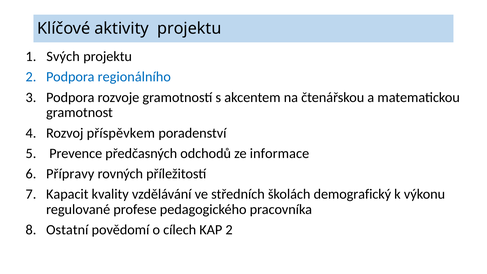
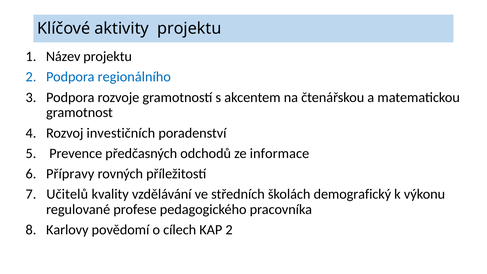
Svých: Svých -> Název
příspěvkem: příspěvkem -> investičních
Kapacit: Kapacit -> Učitelů
Ostatní: Ostatní -> Karlovy
